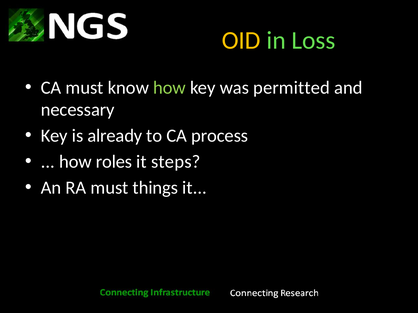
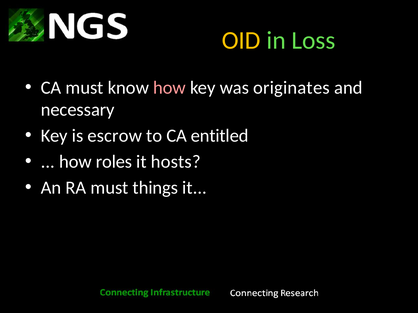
how at (170, 88) colour: light green -> pink
permitted: permitted -> originates
already: already -> escrow
process: process -> entitled
steps: steps -> hosts
